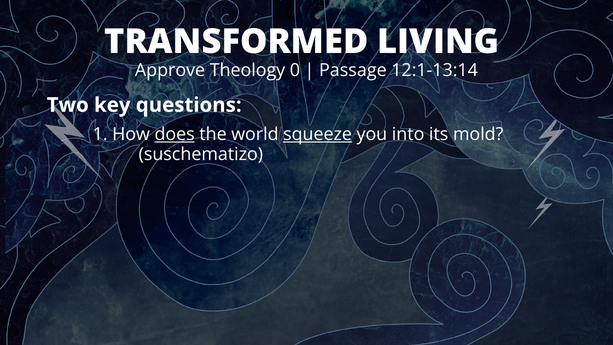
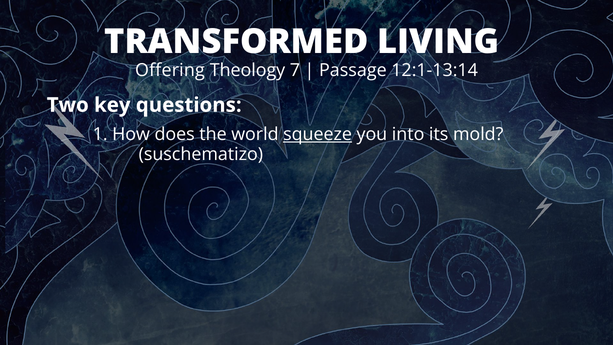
Approve: Approve -> Offering
0: 0 -> 7
does underline: present -> none
